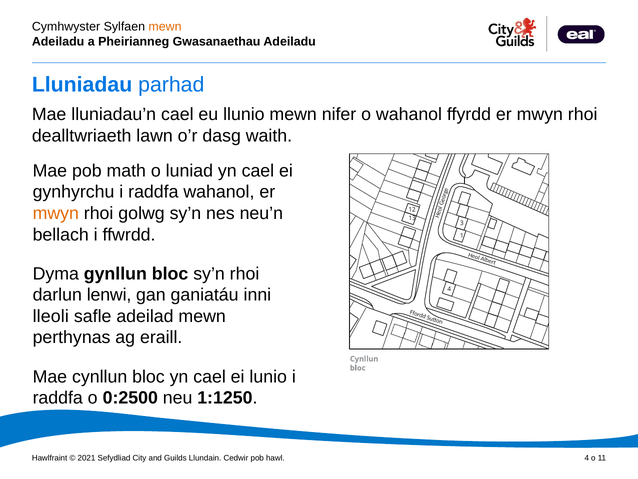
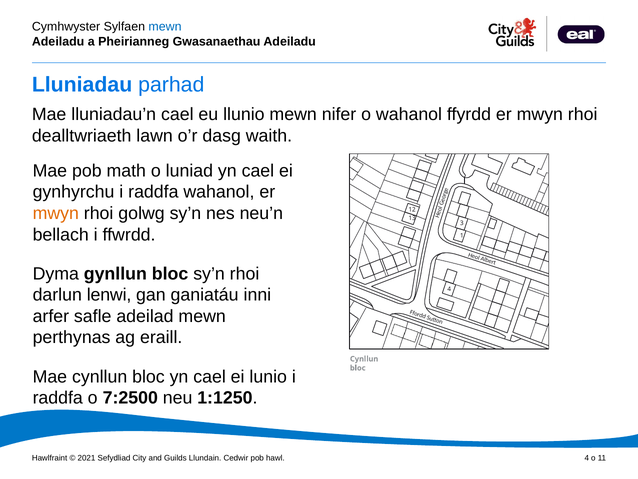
mewn at (165, 27) colour: orange -> blue
lleoli: lleoli -> arfer
0:2500: 0:2500 -> 7:2500
